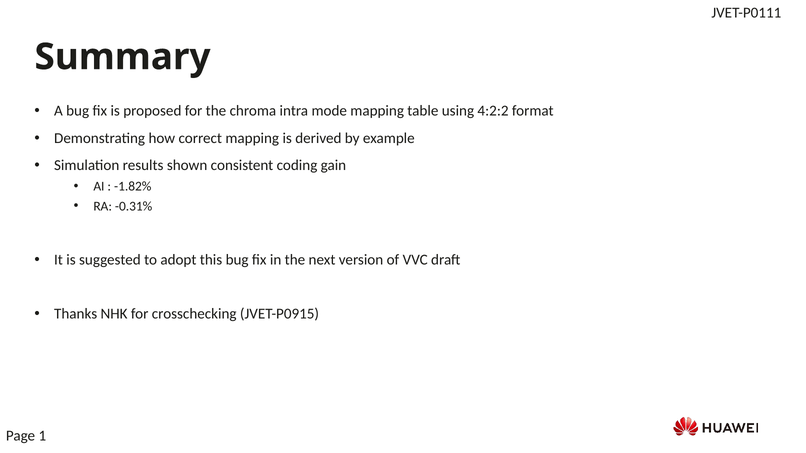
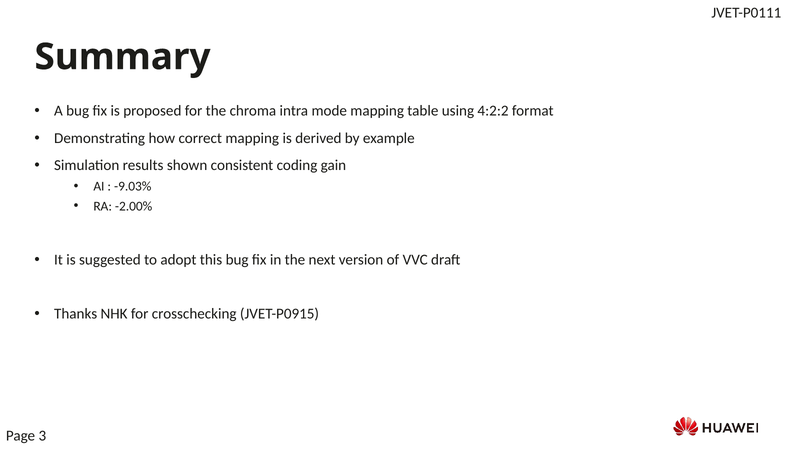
-1.82%: -1.82% -> -9.03%
-0.31%: -0.31% -> -2.00%
1: 1 -> 3
